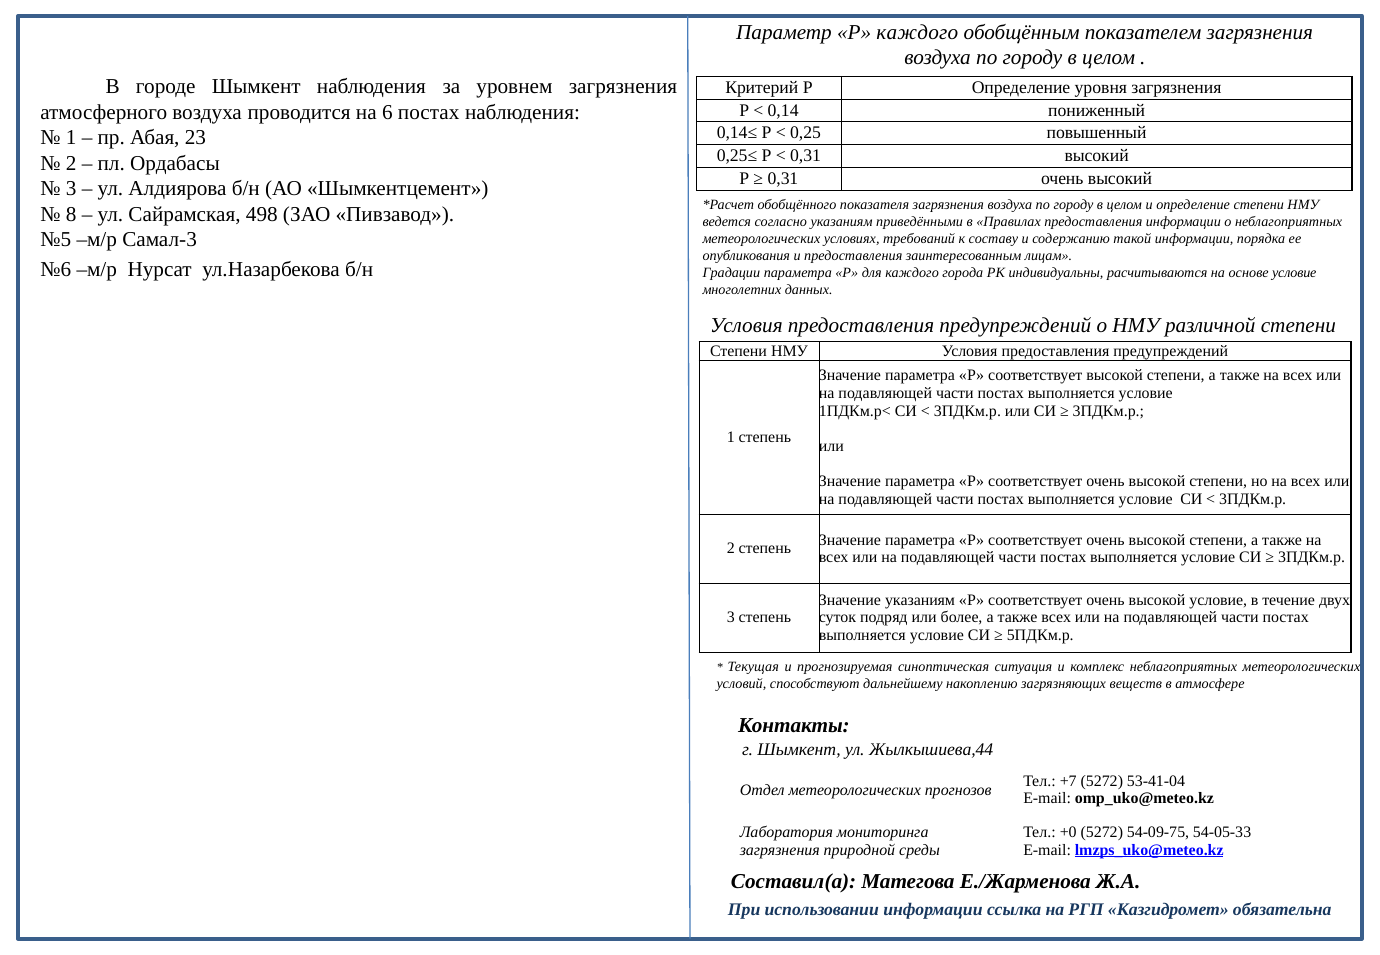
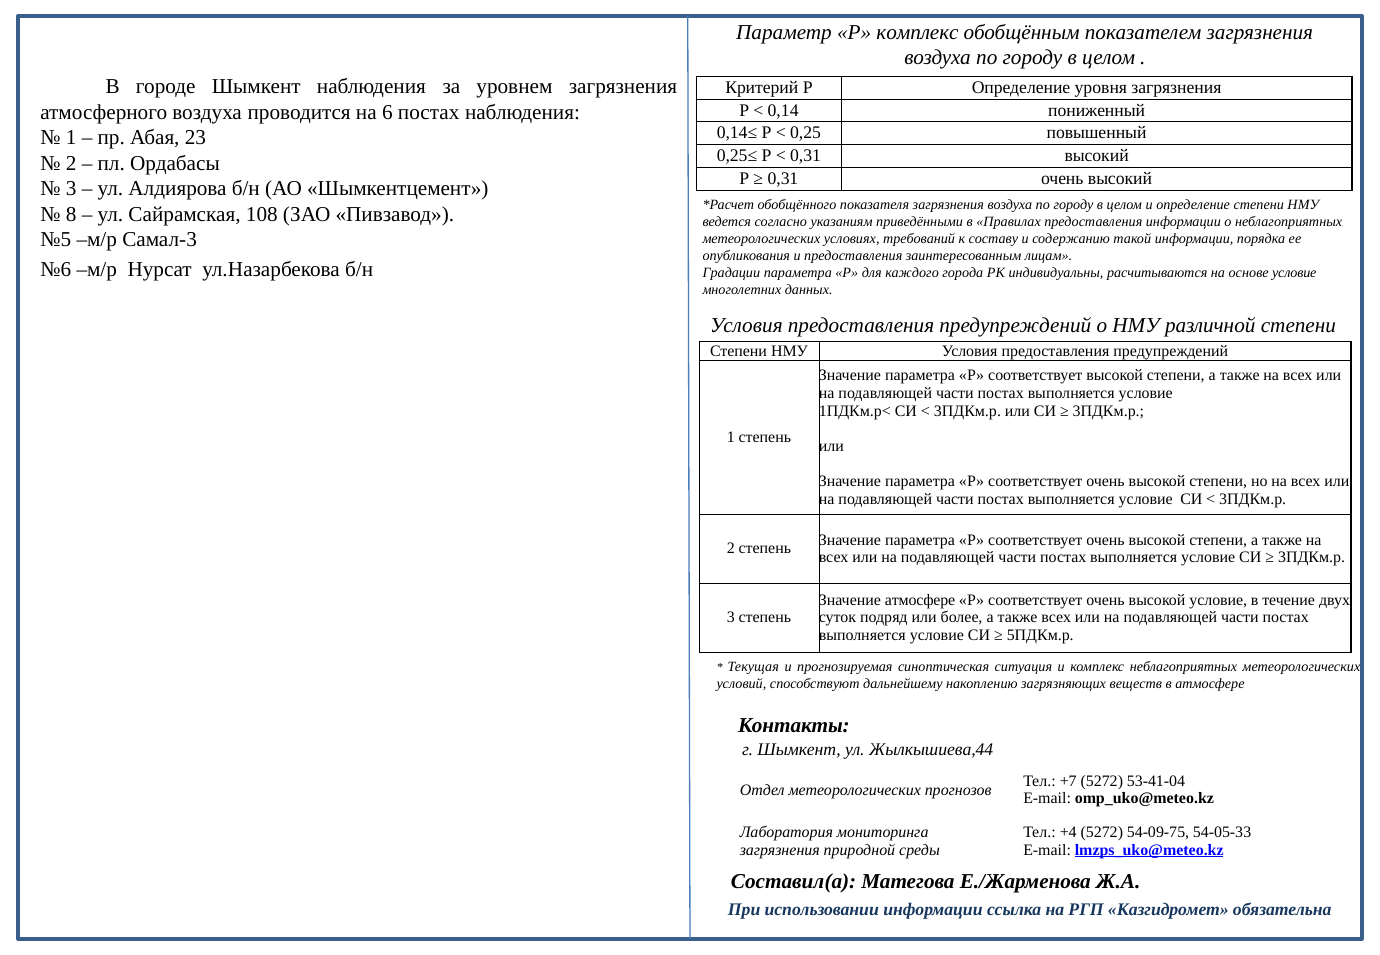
Р каждого: каждого -> комплекс
498: 498 -> 108
Значение указаниям: указаниям -> атмосфере
+0: +0 -> +4
